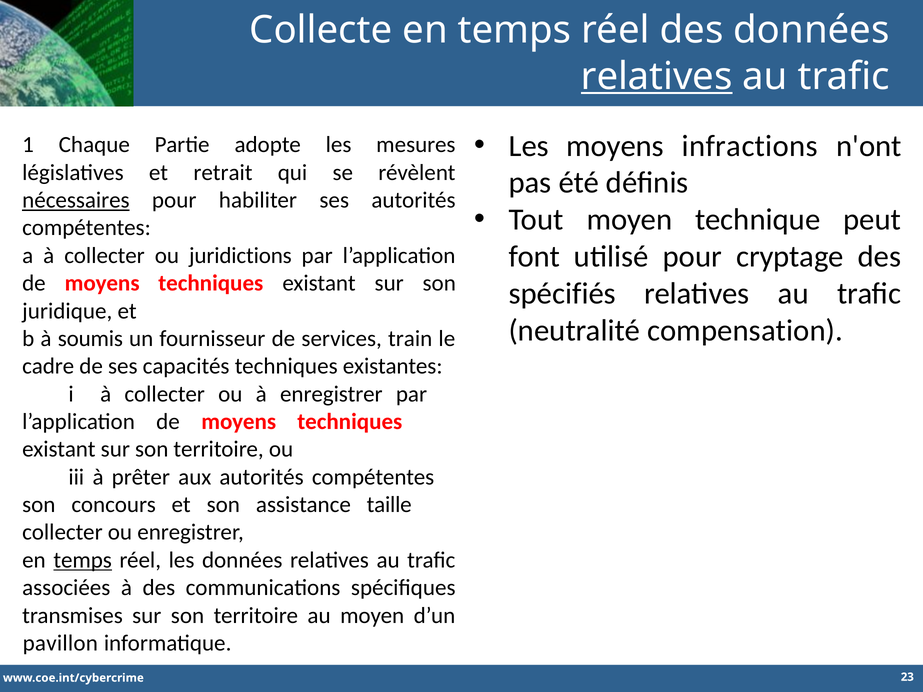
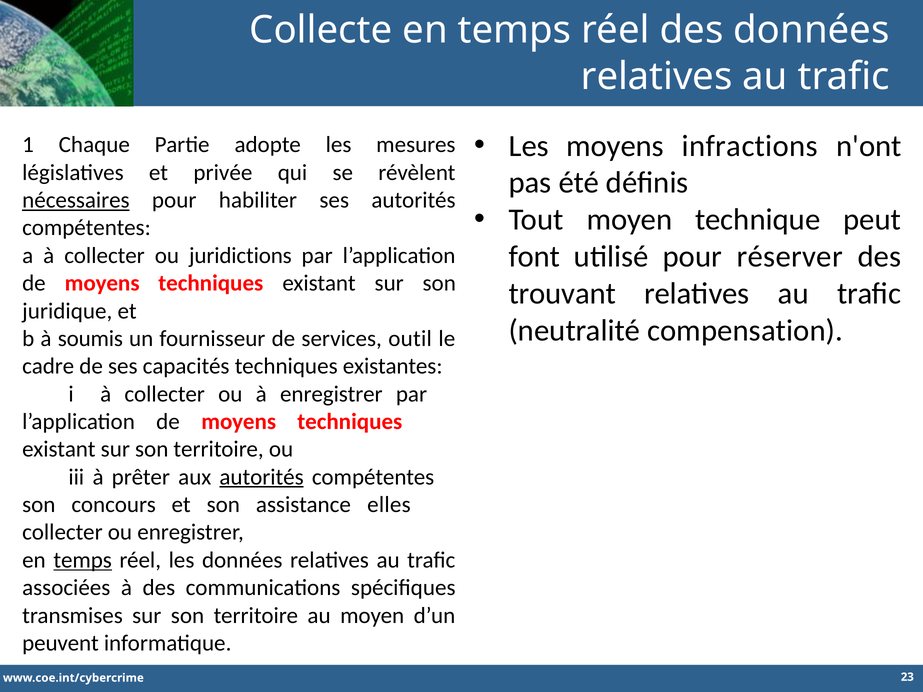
relatives at (657, 76) underline: present -> none
retrait: retrait -> privée
cryptage: cryptage -> réserver
spécifiés: spécifiés -> trouvant
train: train -> outil
autorités at (262, 477) underline: none -> present
taille: taille -> elles
pavillon: pavillon -> peuvent
